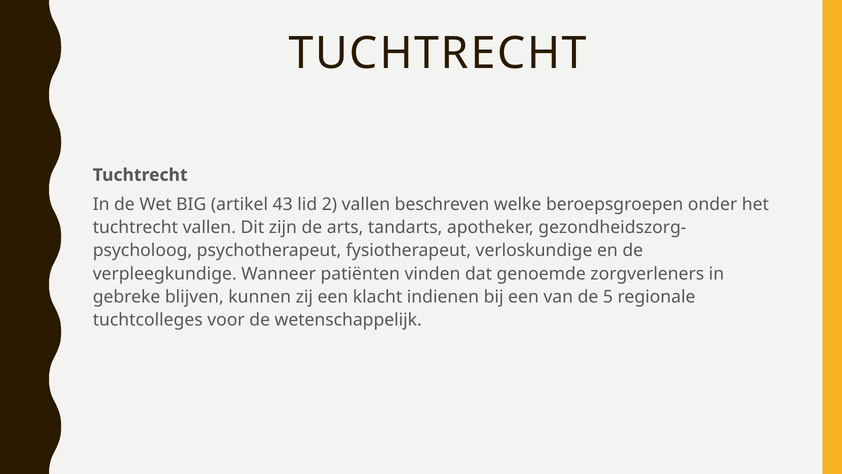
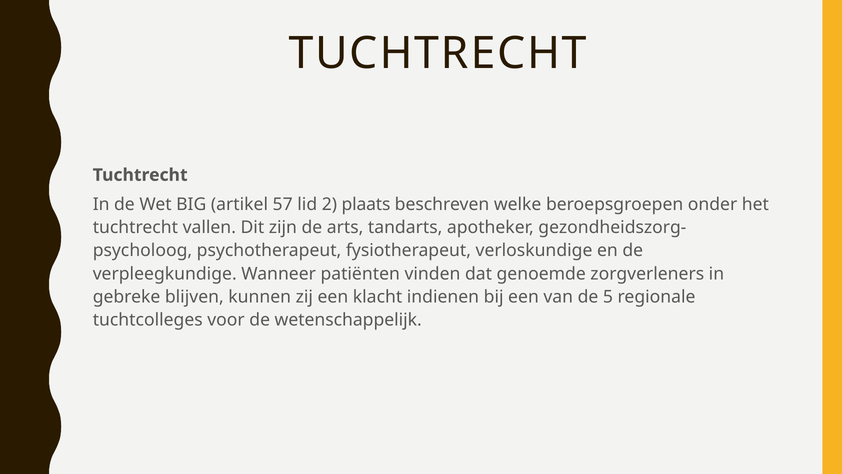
43: 43 -> 57
2 vallen: vallen -> plaats
